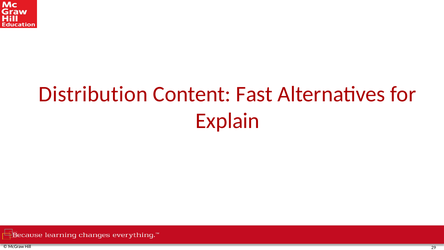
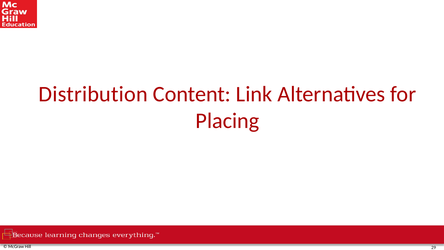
Fast: Fast -> Link
Explain: Explain -> Placing
